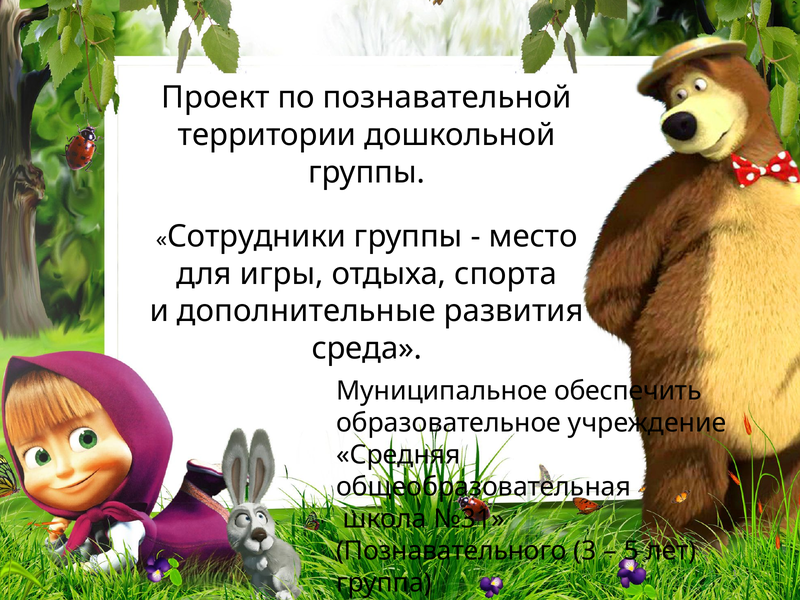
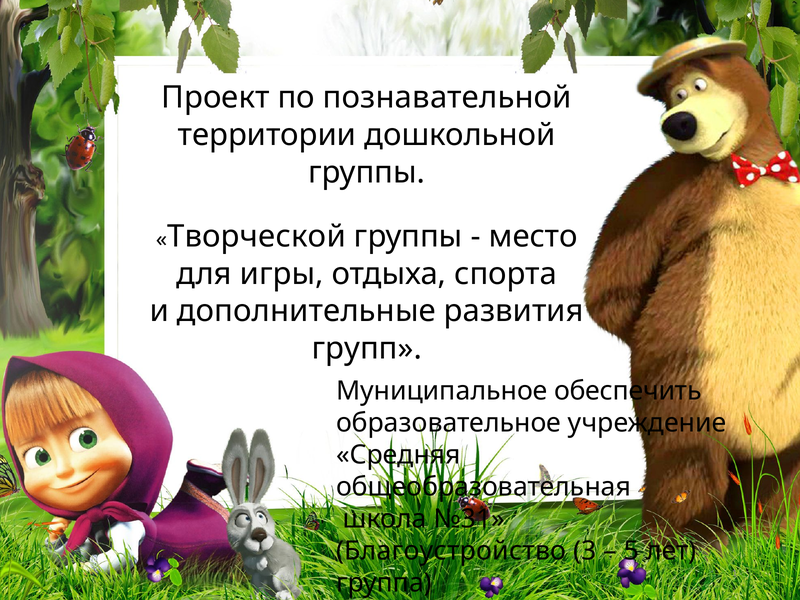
Сотрудники: Сотрудники -> Творческой
среда: среда -> групп
Познавательного: Познавательного -> Благоустройство
